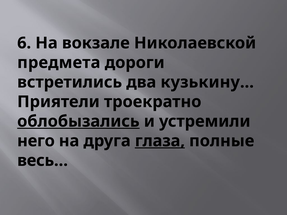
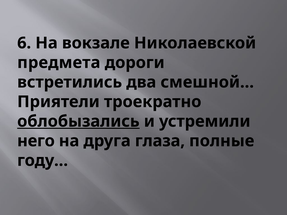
кузькину…: кузькину… -> смешной…
глаза underline: present -> none
весь…: весь… -> году…
